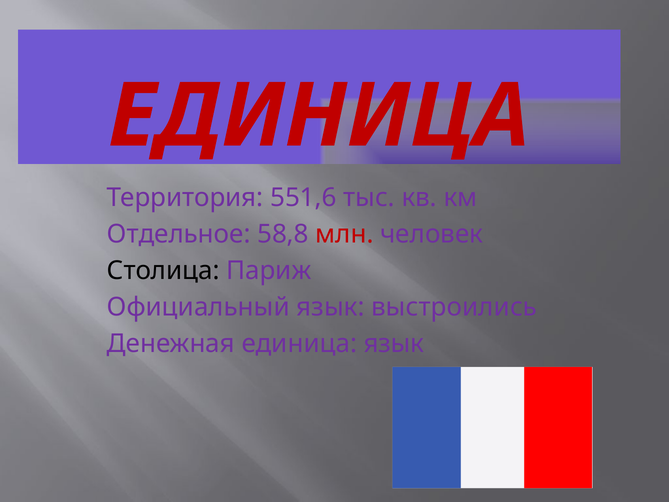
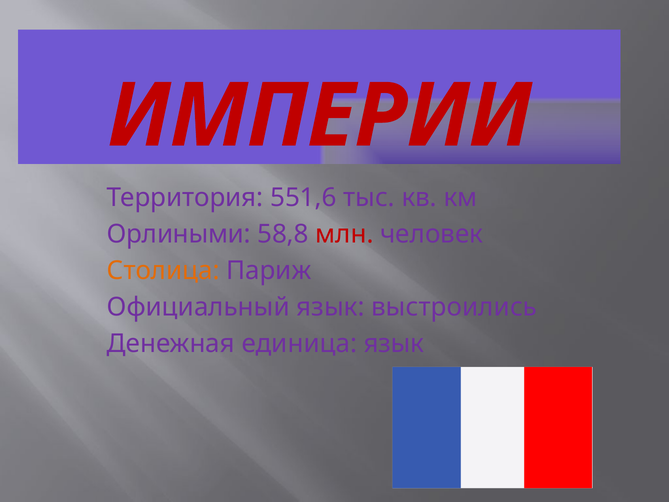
ЕДИНИЦА at (319, 116): ЕДИНИЦА -> ИМПЕРИИ
Отдельное: Отдельное -> Орлиными
Столица colour: black -> orange
